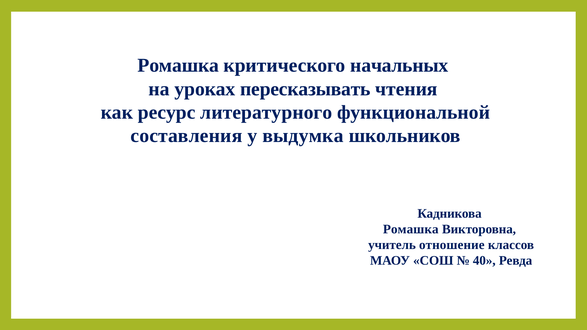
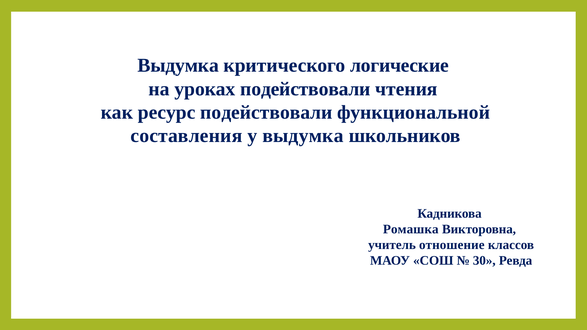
Ромашка at (178, 66): Ромашка -> Выдумка
начальных: начальных -> логические
уроках пересказывать: пересказывать -> подействовали
ресурс литературного: литературного -> подействовали
40: 40 -> 30
